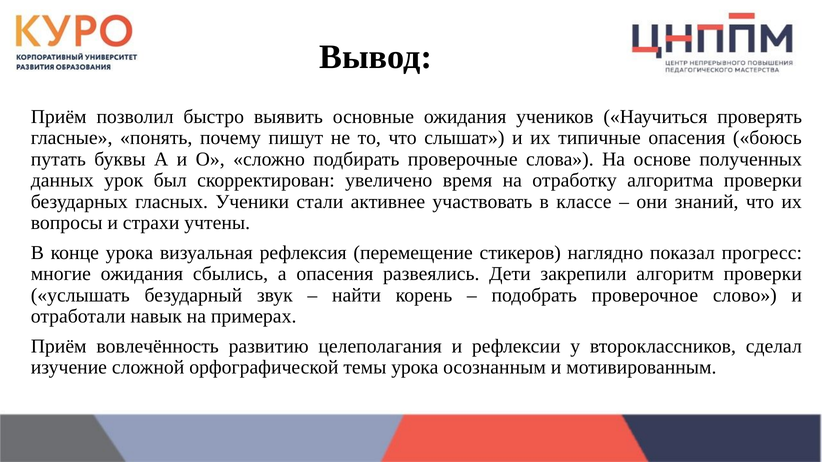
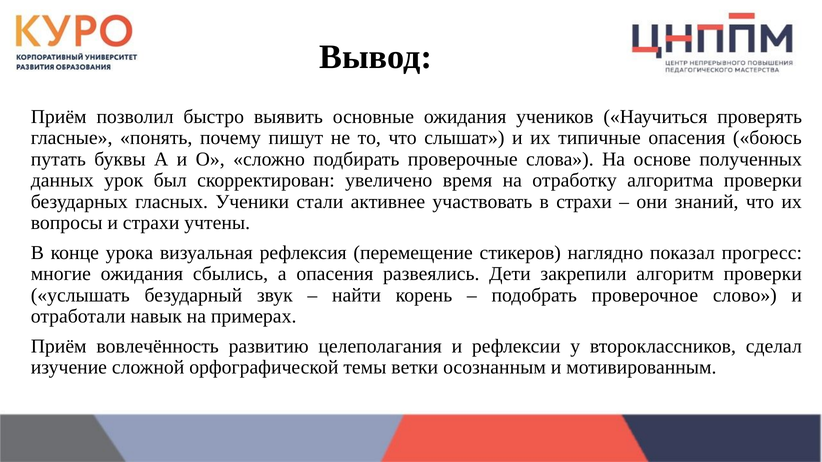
в классе: классе -> страхи
темы урока: урока -> ветки
